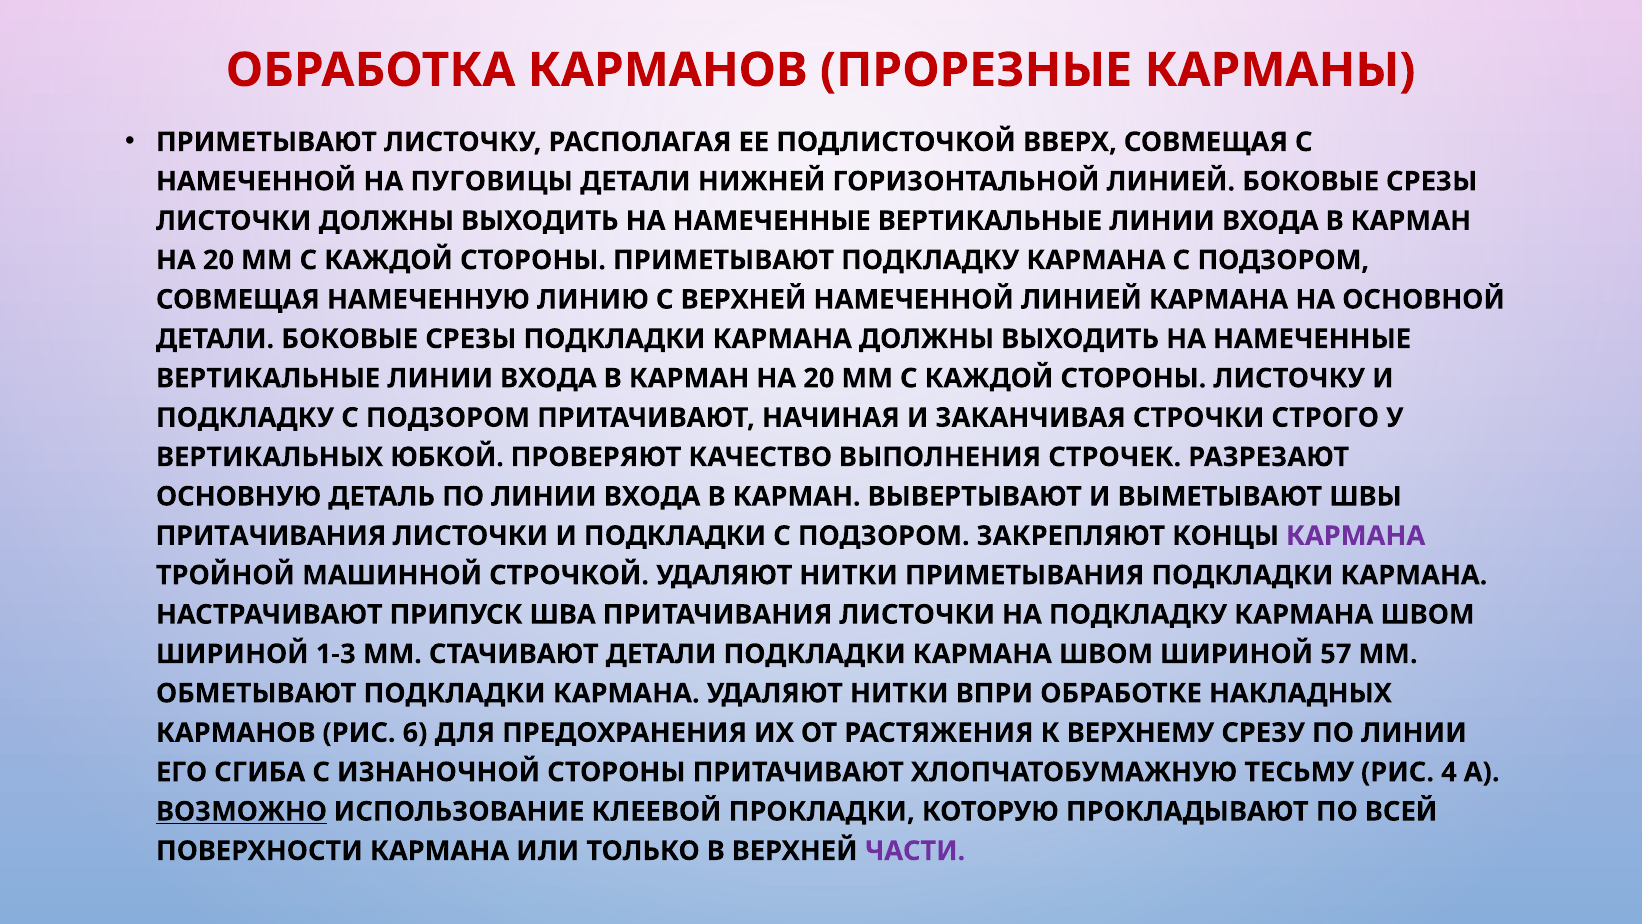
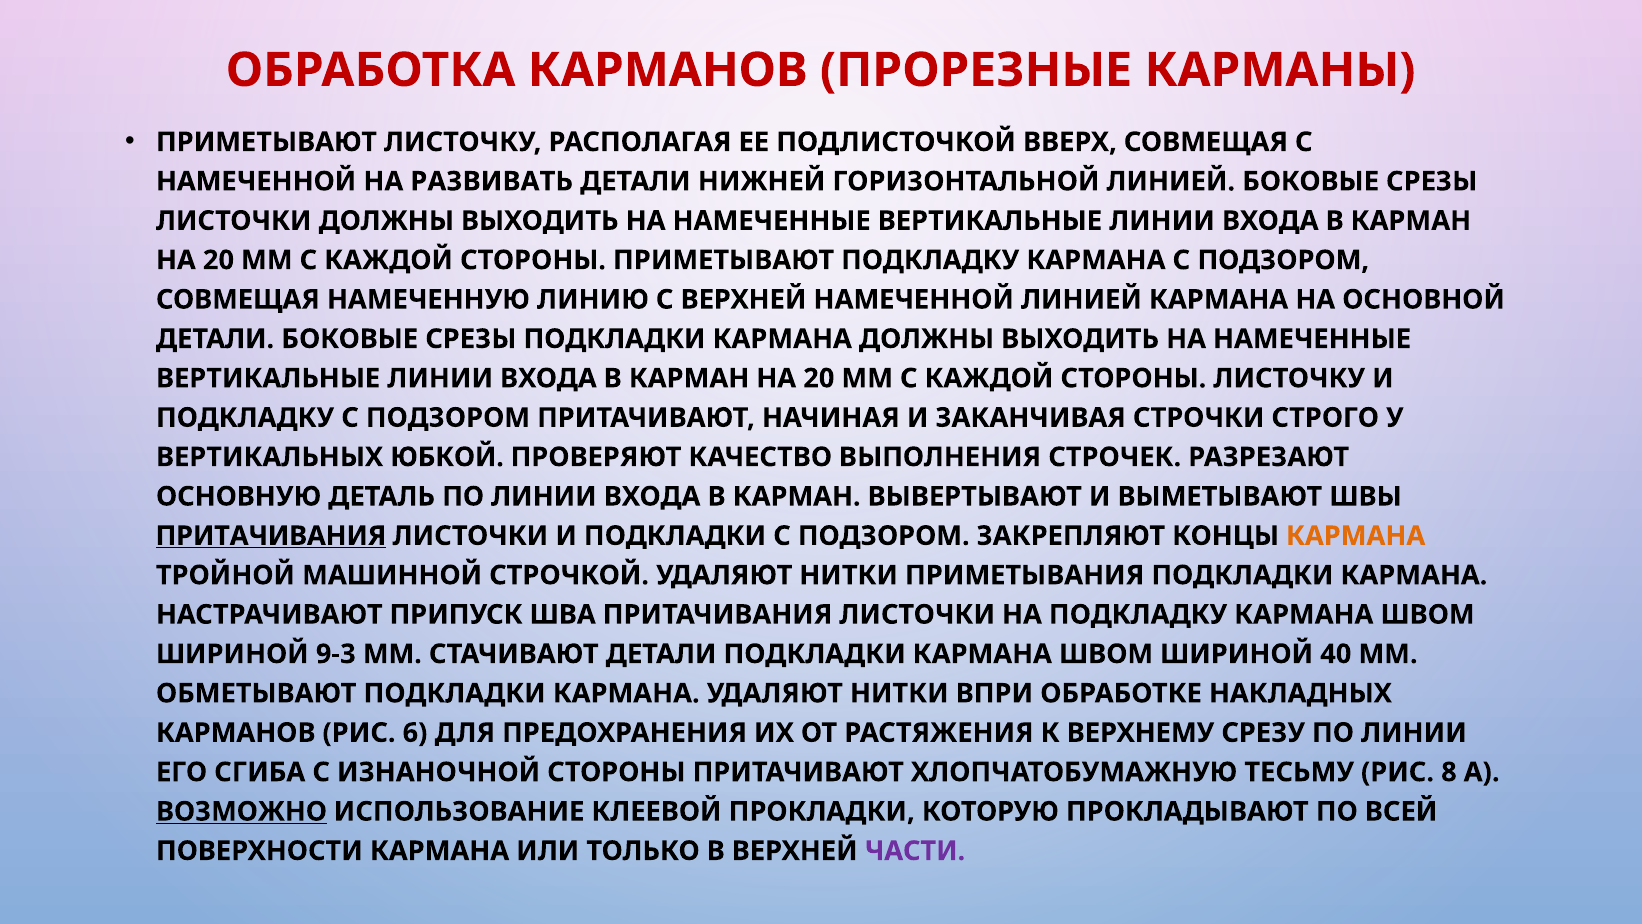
ПУГОВИЦЫ: ПУГОВИЦЫ -> РАЗВИВАТЬ
ПРИТАЧИВАНИЯ at (271, 536) underline: none -> present
КАРМАНА at (1356, 536) colour: purple -> orange
1-3: 1-3 -> 9-3
57: 57 -> 40
4: 4 -> 8
